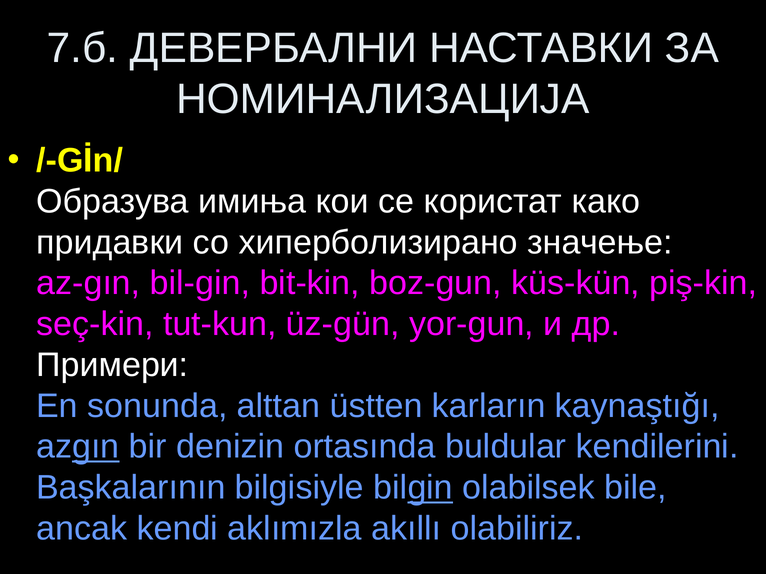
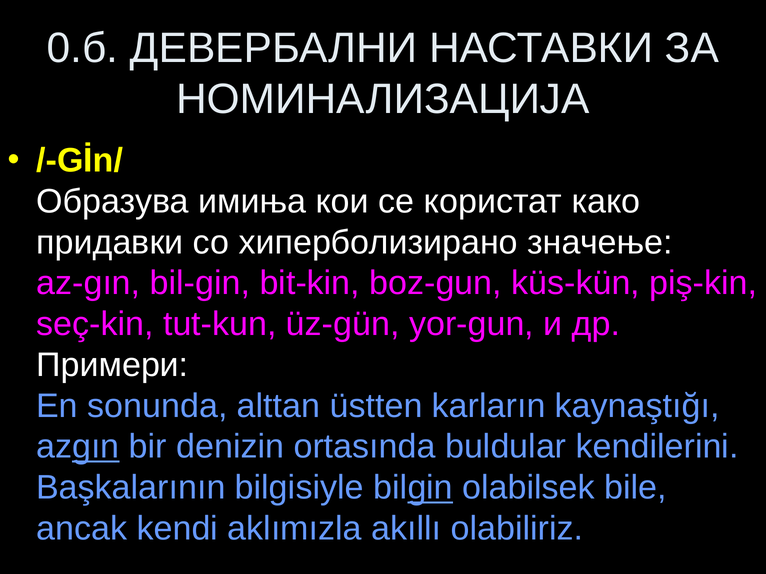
7.б: 7.б -> 0.б
